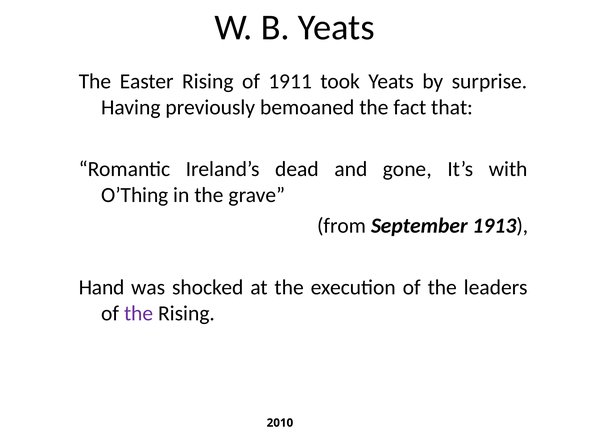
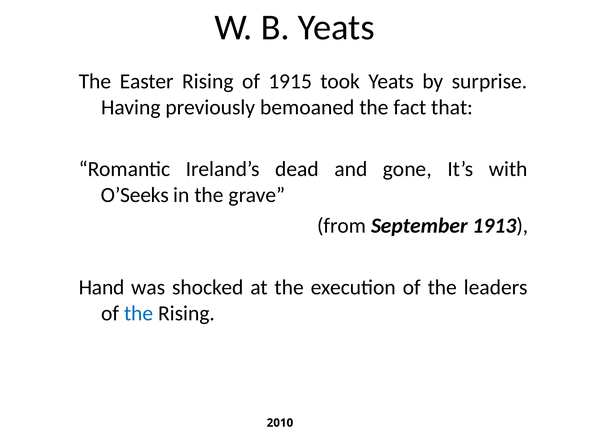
1911: 1911 -> 1915
O’Thing: O’Thing -> O’Seeks
the at (139, 313) colour: purple -> blue
